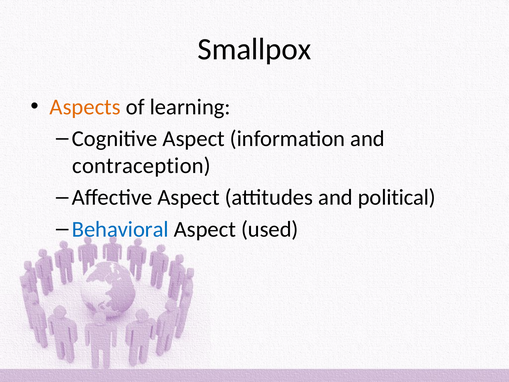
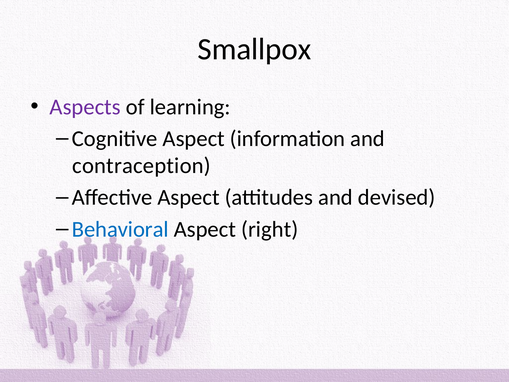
Aspects colour: orange -> purple
political: political -> devised
used: used -> right
